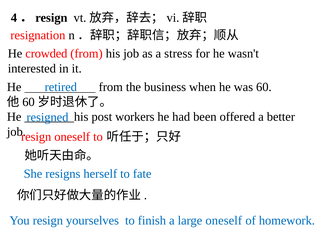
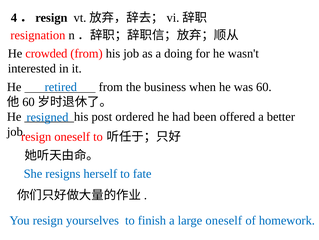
stress: stress -> doing
workers: workers -> ordered
